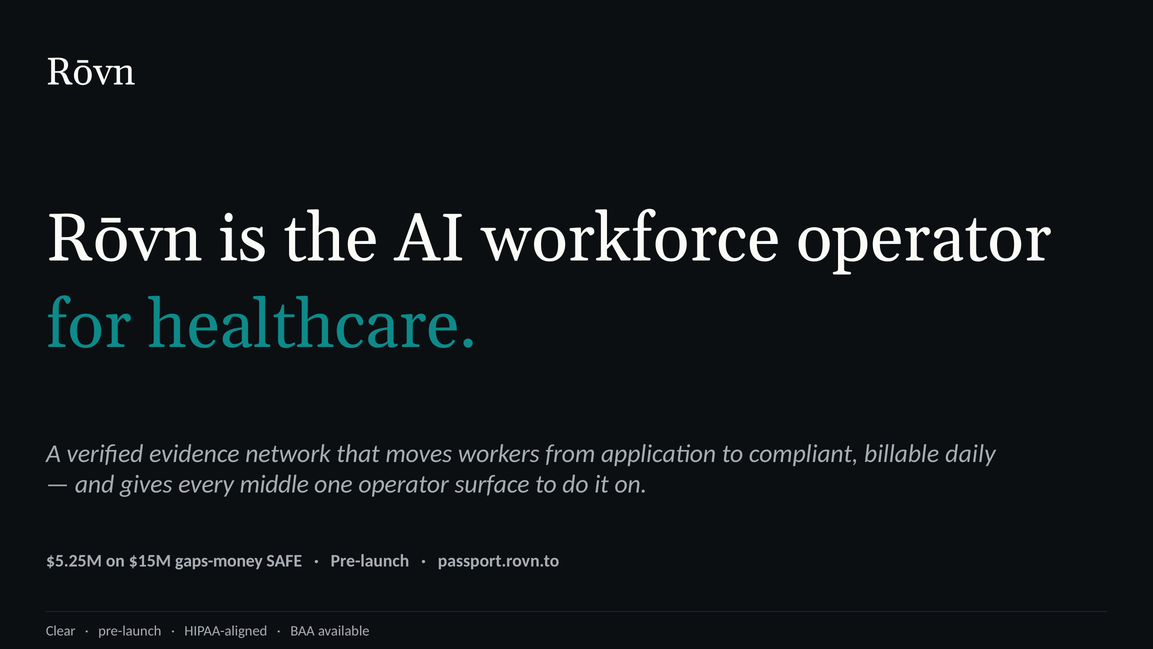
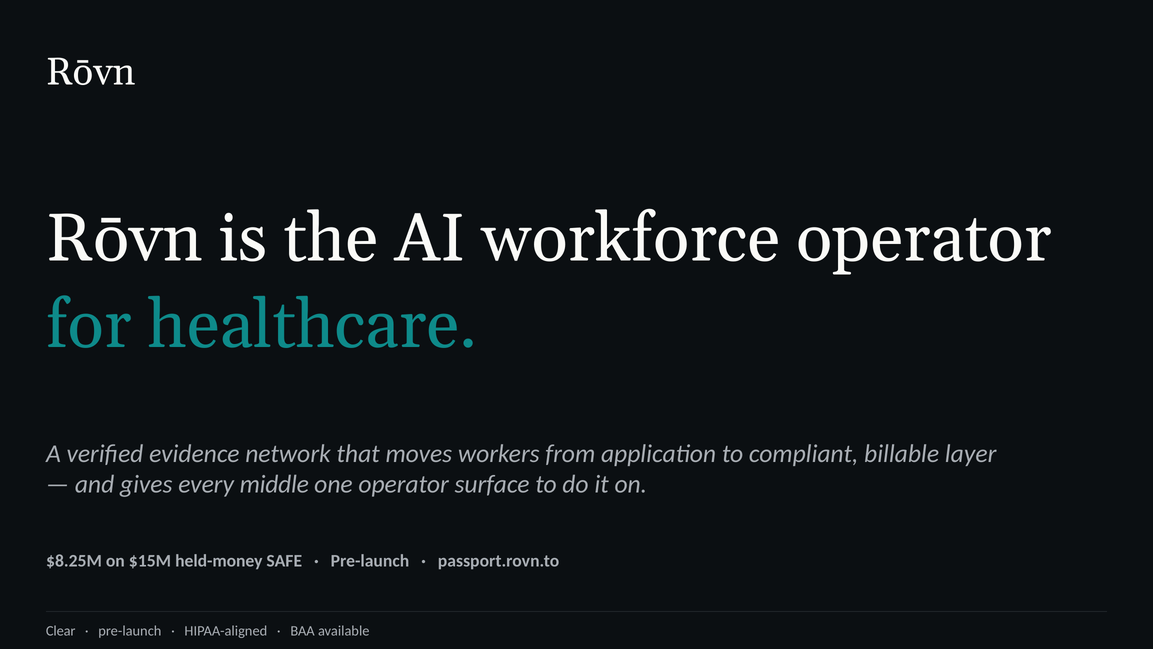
daily: daily -> layer
$5.25M: $5.25M -> $8.25M
gaps-money: gaps-money -> held-money
